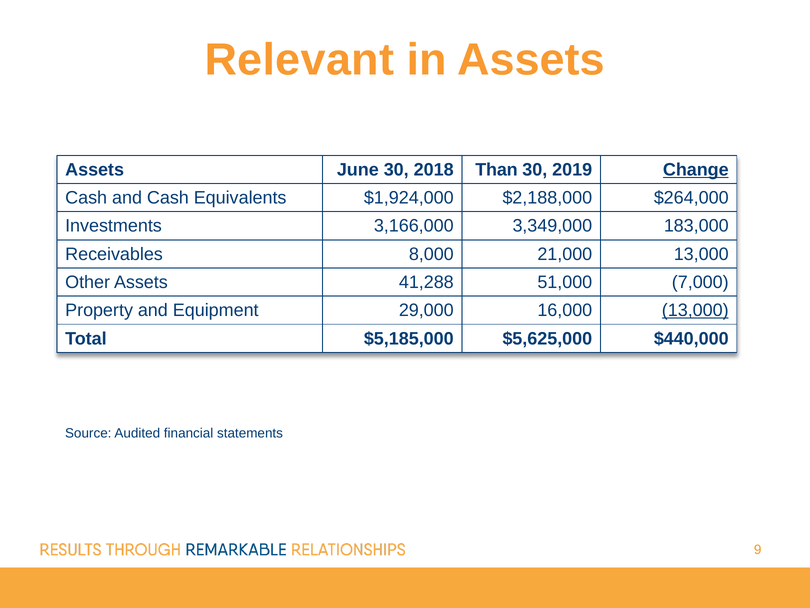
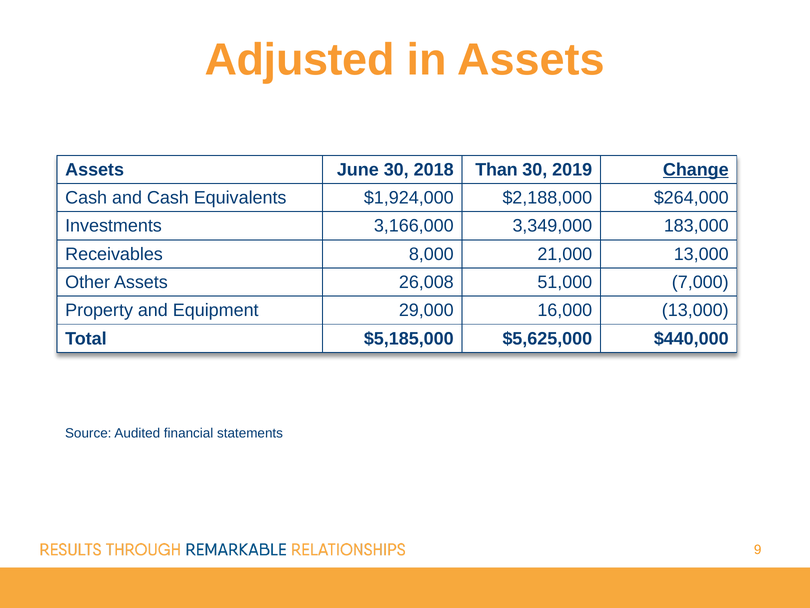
Relevant: Relevant -> Adjusted
41,288: 41,288 -> 26,008
13,000 at (695, 310) underline: present -> none
